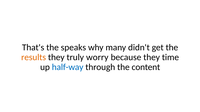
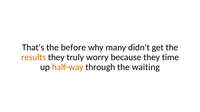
speaks: speaks -> before
half-way colour: blue -> orange
content: content -> waiting
